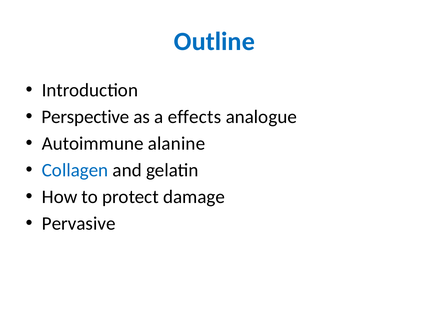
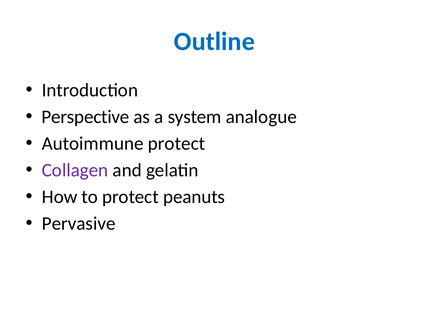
effects: effects -> system
Autoimmune alanine: alanine -> protect
Collagen colour: blue -> purple
damage: damage -> peanuts
